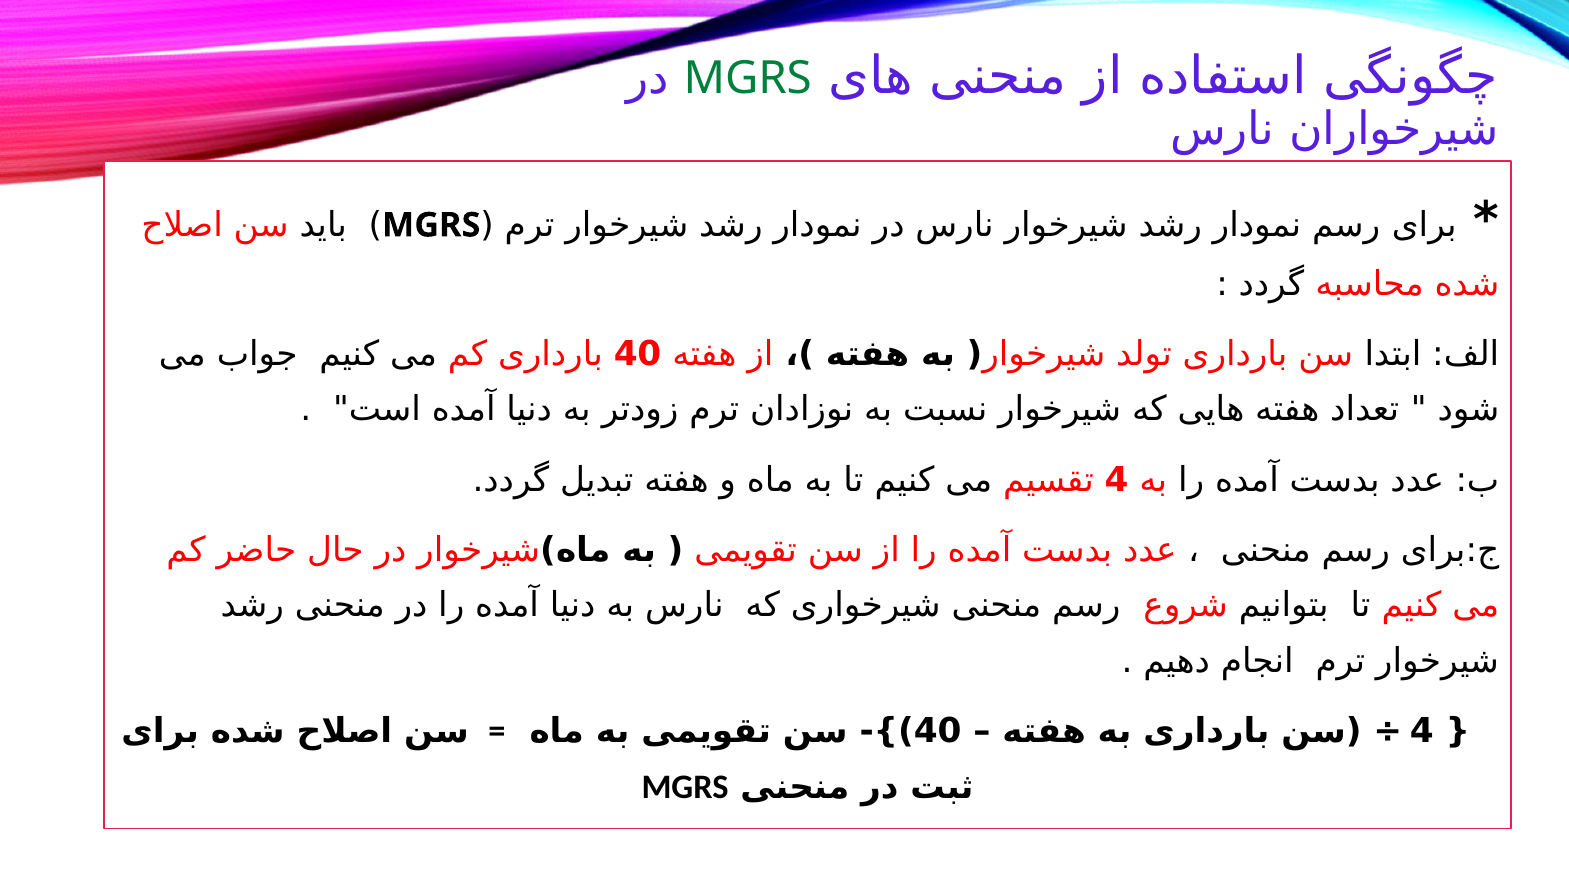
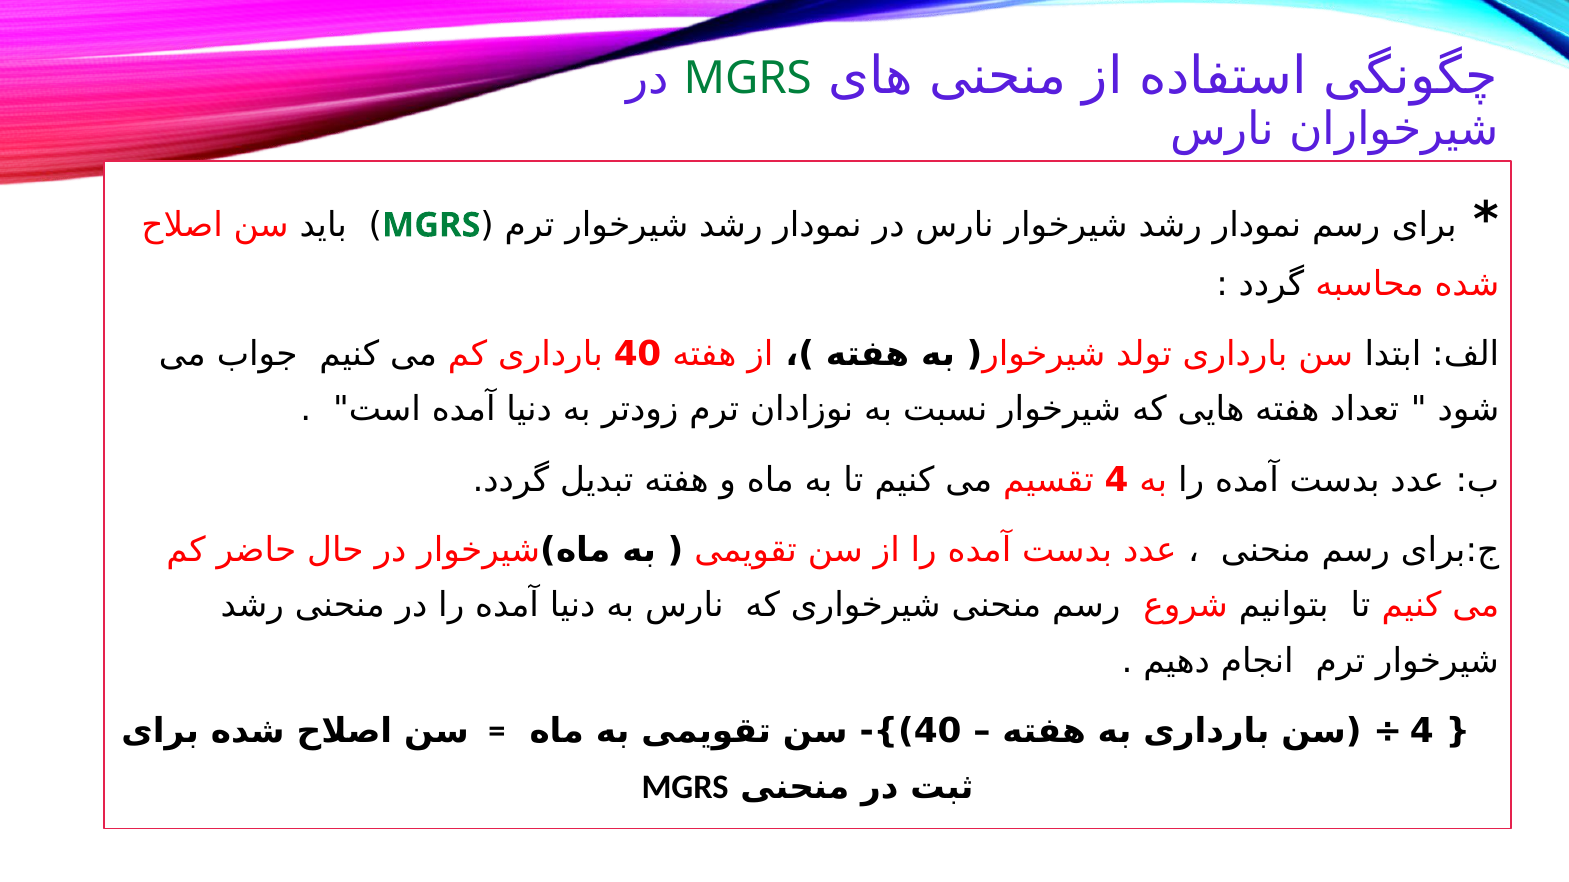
MGRS at (431, 225) colour: black -> green
